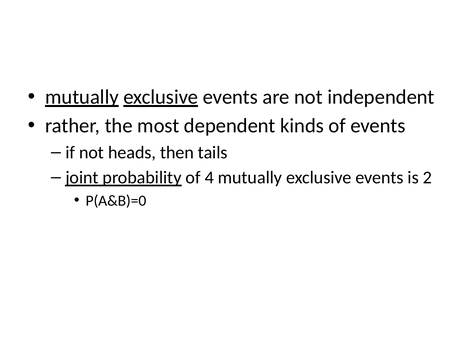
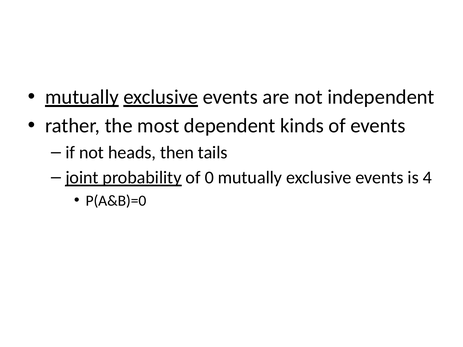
4: 4 -> 0
2: 2 -> 4
